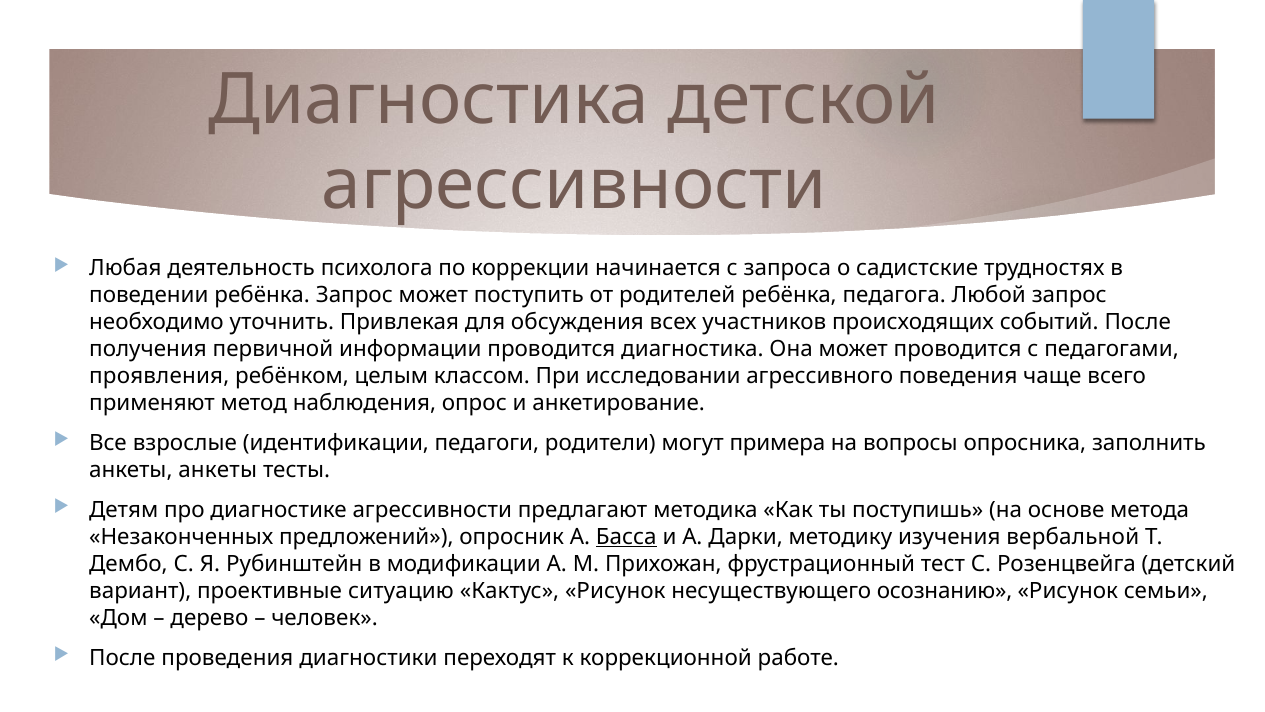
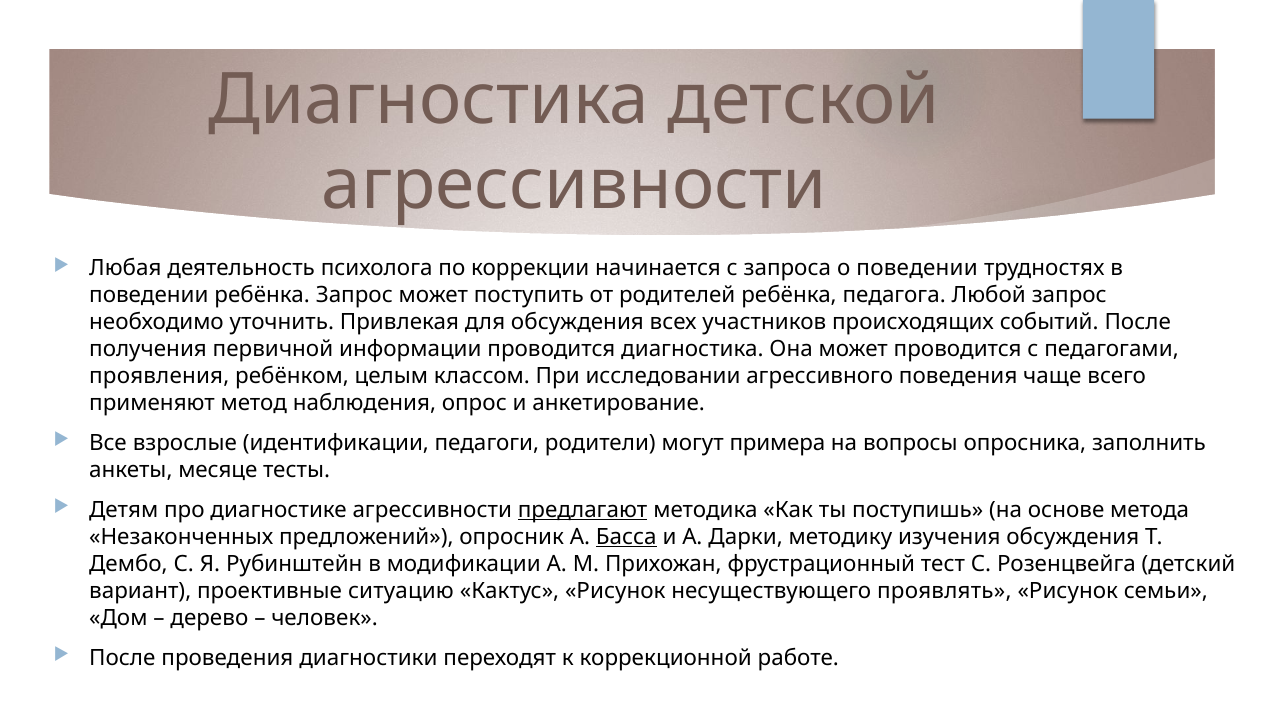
о садистские: садистские -> поведении
анкеты анкеты: анкеты -> месяце
предлагают underline: none -> present
изучения вербальной: вербальной -> обсуждения
осознанию: осознанию -> проявлять
